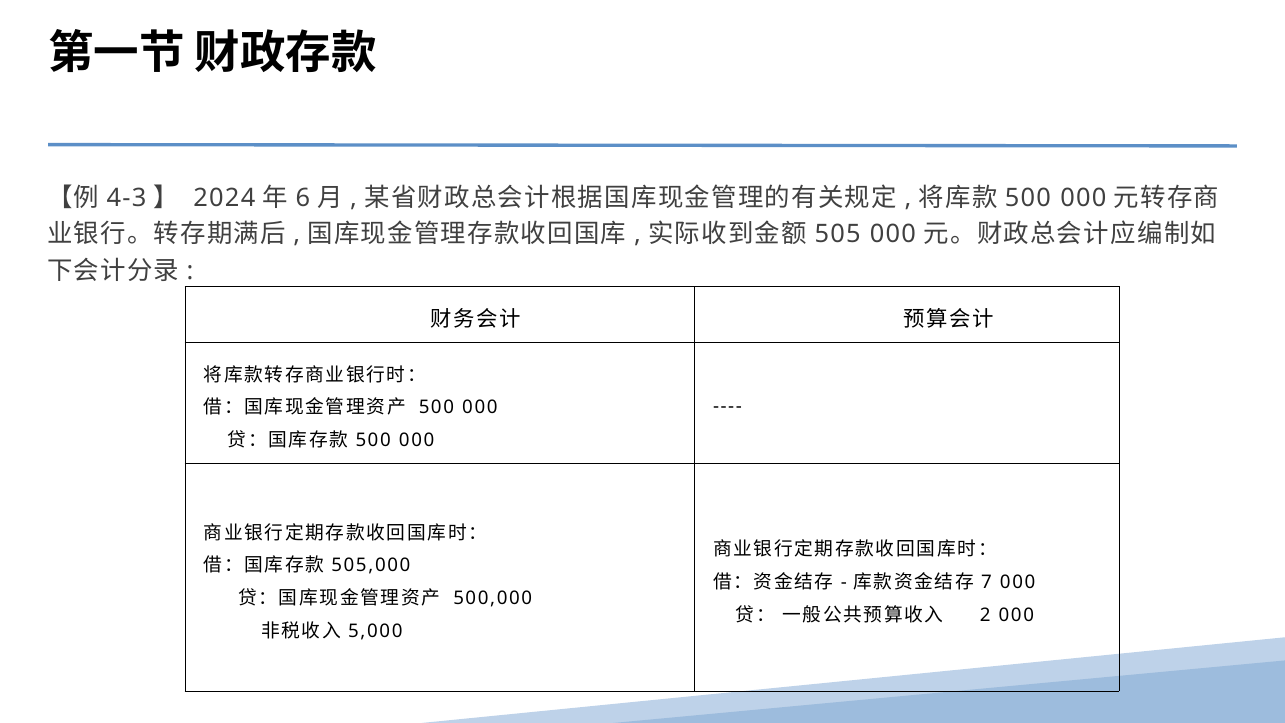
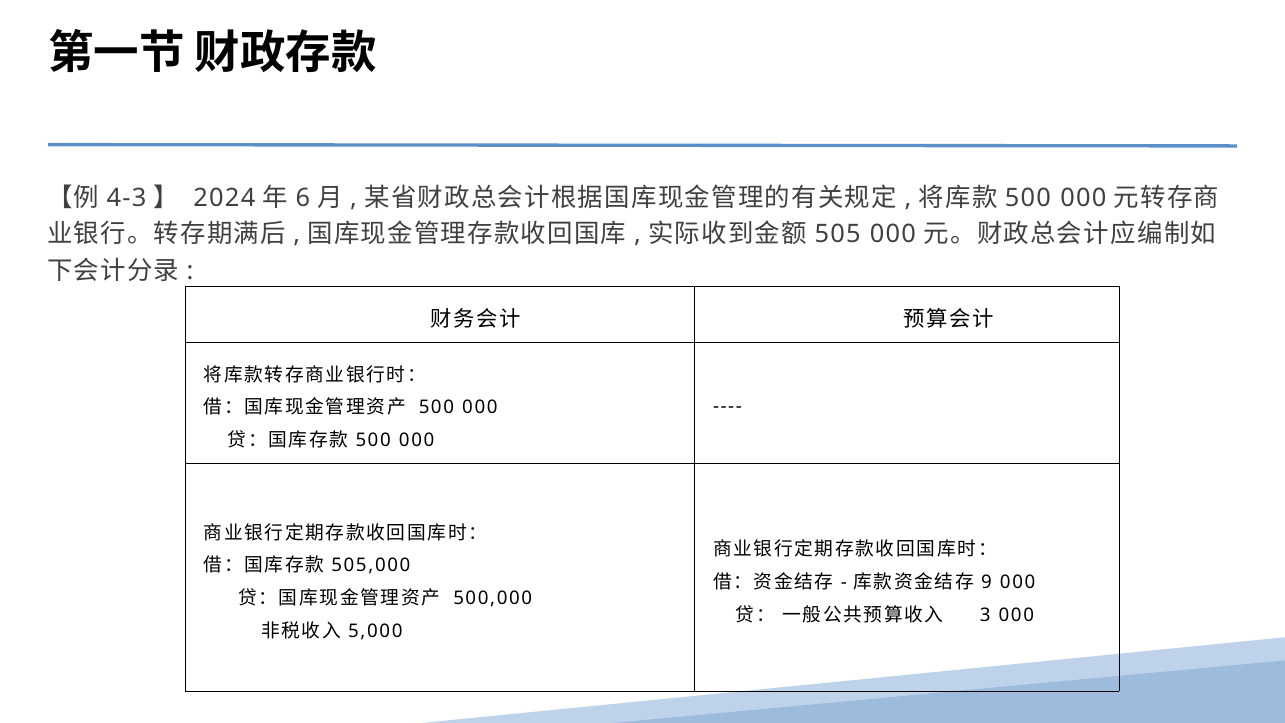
7: 7 -> 9
2: 2 -> 3
